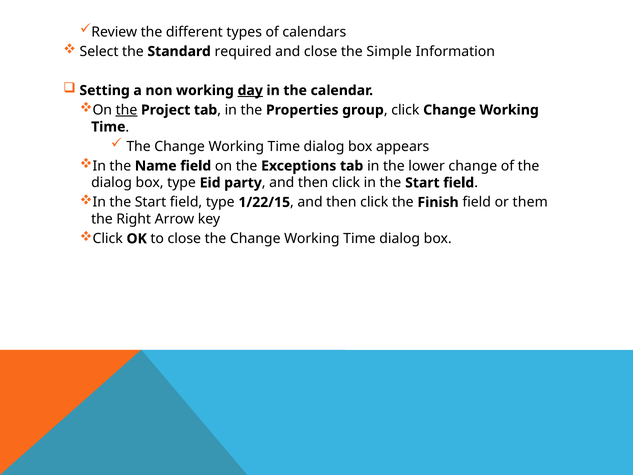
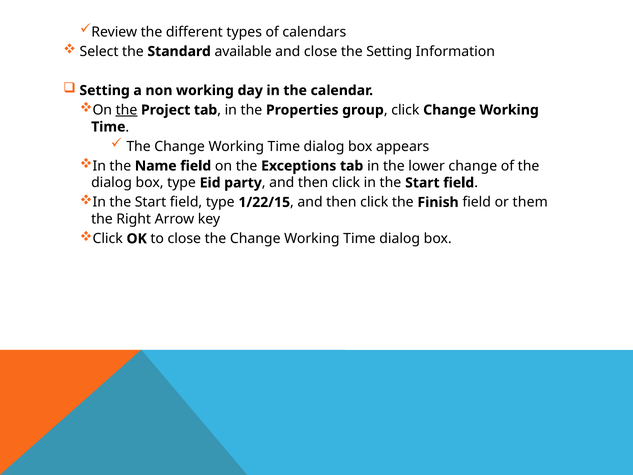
required: required -> available
the Simple: Simple -> Setting
day underline: present -> none
